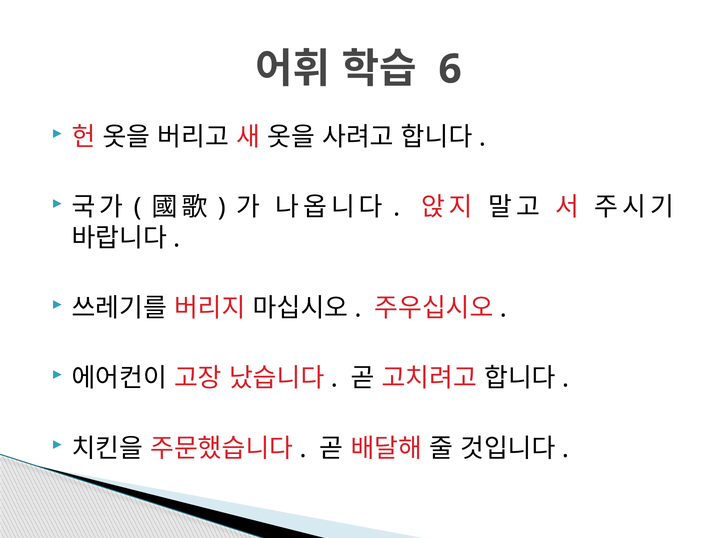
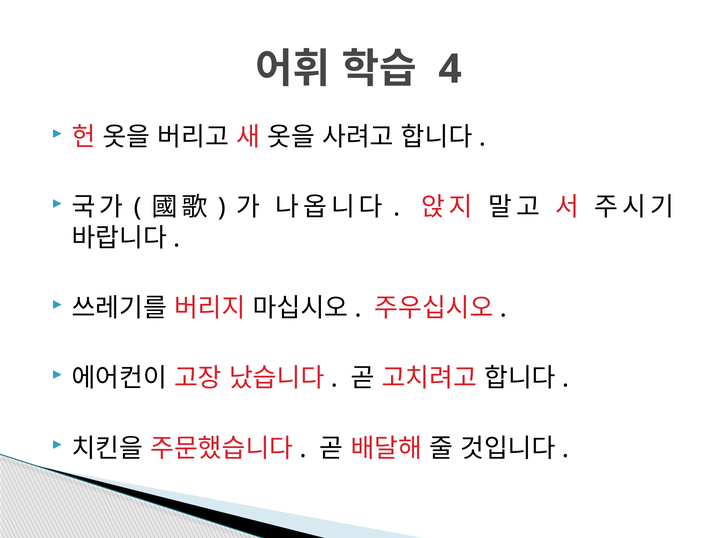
6: 6 -> 4
